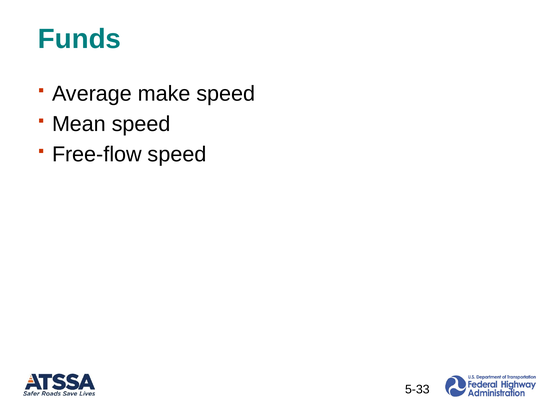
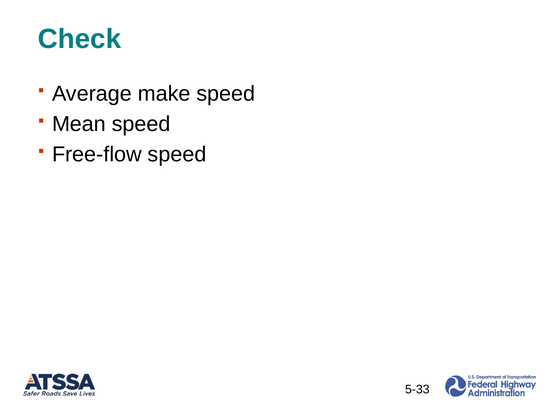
Funds: Funds -> Check
